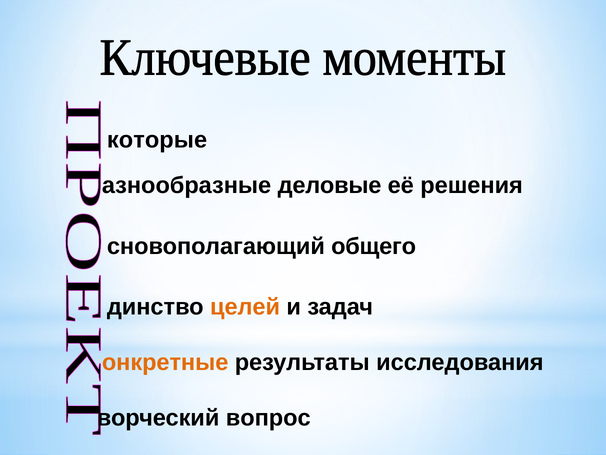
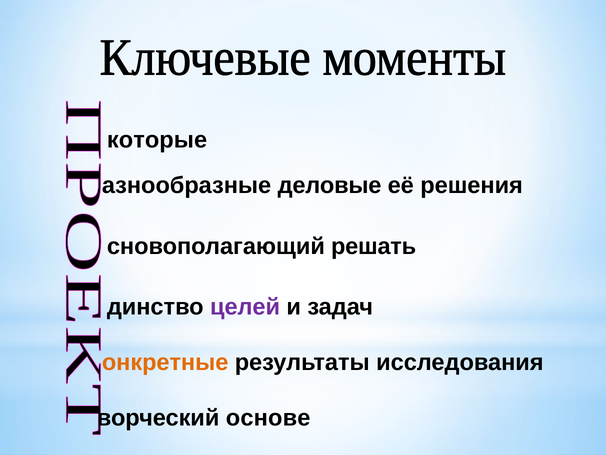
общего: общего -> решать
целей colour: orange -> purple
вопрос: вопрос -> основе
